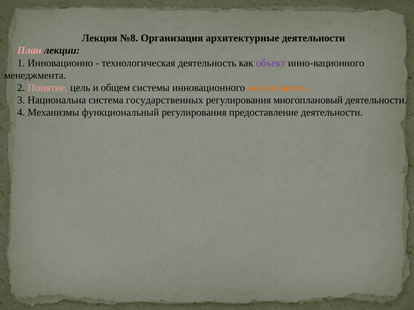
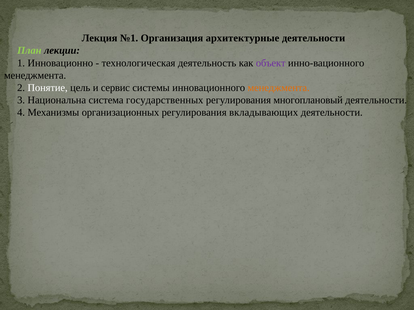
№8: №8 -> №1
План colour: pink -> light green
Понятие colour: pink -> white
общем: общем -> сервис
функциональный: функциональный -> организационных
предоставление: предоставление -> вкладывающих
